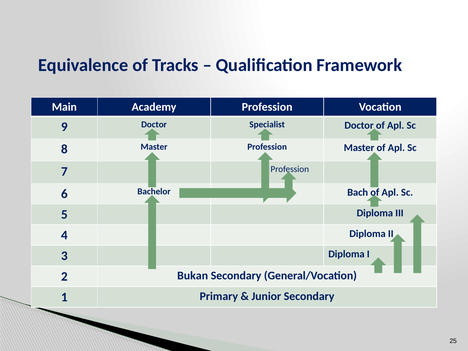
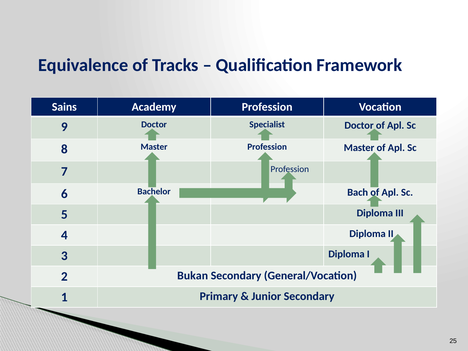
Main: Main -> Sains
